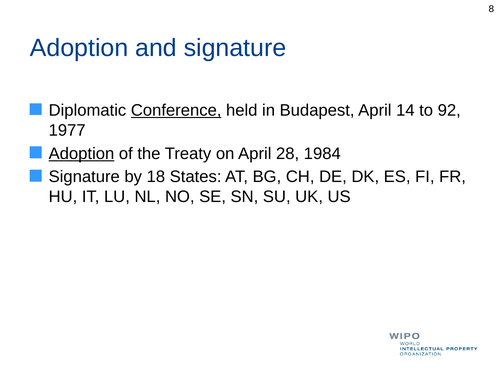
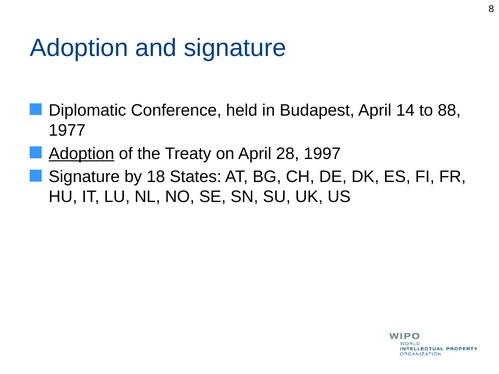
Conference underline: present -> none
92: 92 -> 88
1984: 1984 -> 1997
